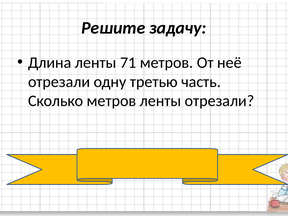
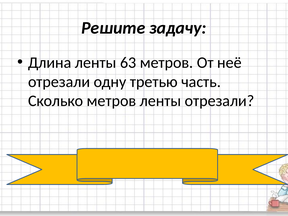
71: 71 -> 63
